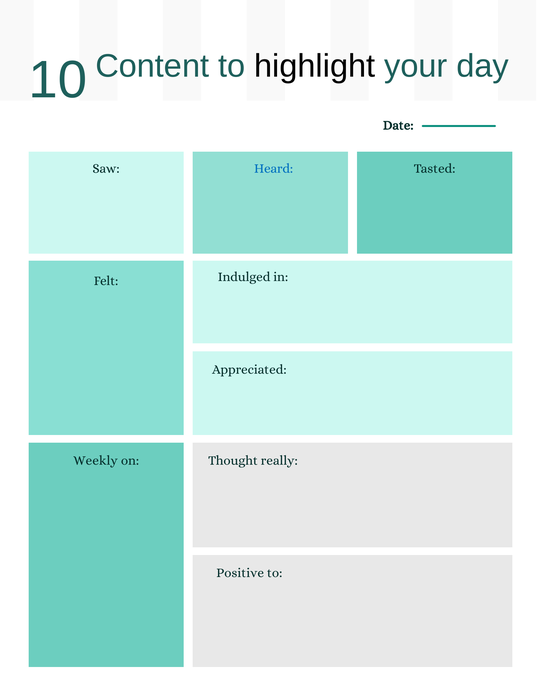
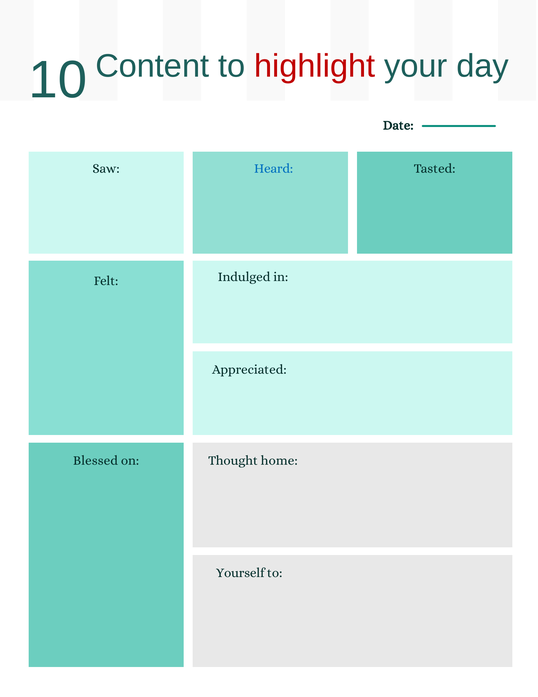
highlight colour: black -> red
Weekly: Weekly -> Blessed
really: really -> home
Positive: Positive -> Yourself
